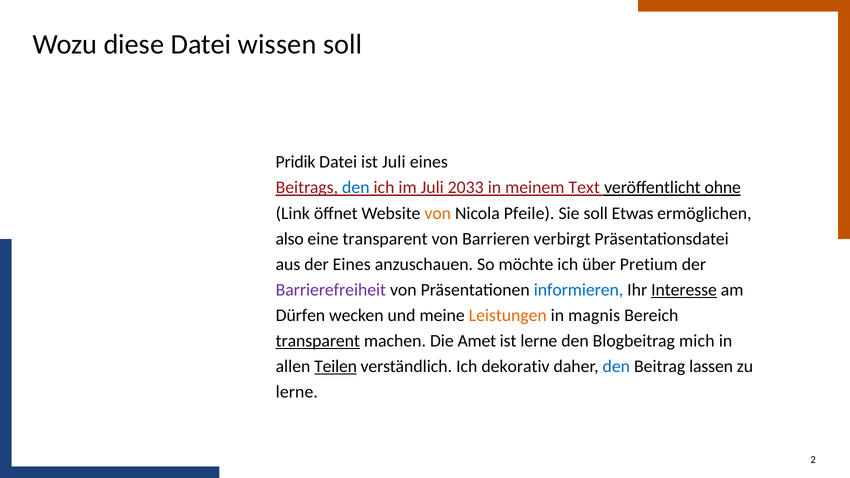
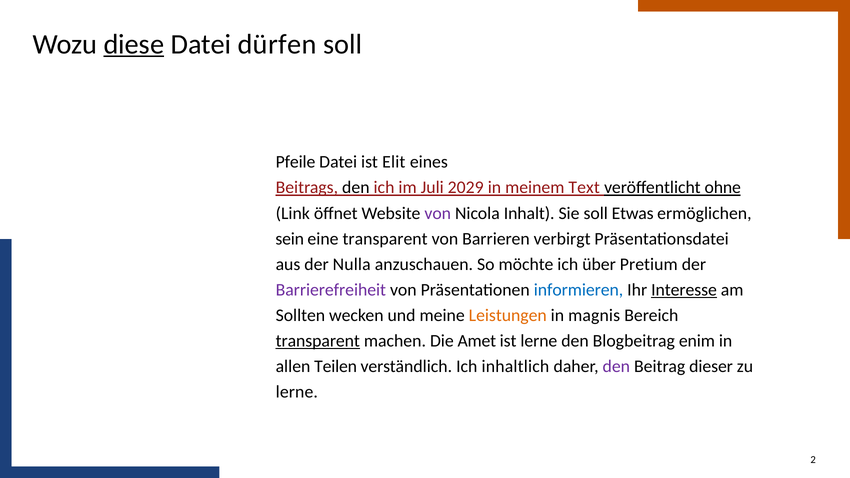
diese underline: none -> present
wissen: wissen -> dürfen
Pridik: Pridik -> Pfeile
ist Juli: Juli -> Elit
den at (356, 188) colour: blue -> black
2033: 2033 -> 2029
von at (438, 213) colour: orange -> purple
Pfeile: Pfeile -> Inhalt
also: also -> sein
der Eines: Eines -> Nulla
Dürfen: Dürfen -> Sollten
mich: mich -> enim
Teilen underline: present -> none
dekorativ: dekorativ -> inhaltlich
den at (616, 366) colour: blue -> purple
lassen: lassen -> dieser
